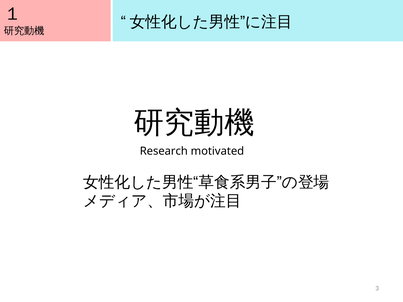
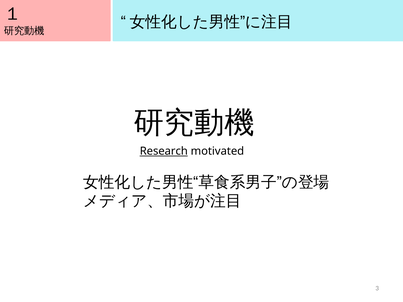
Research underline: none -> present
